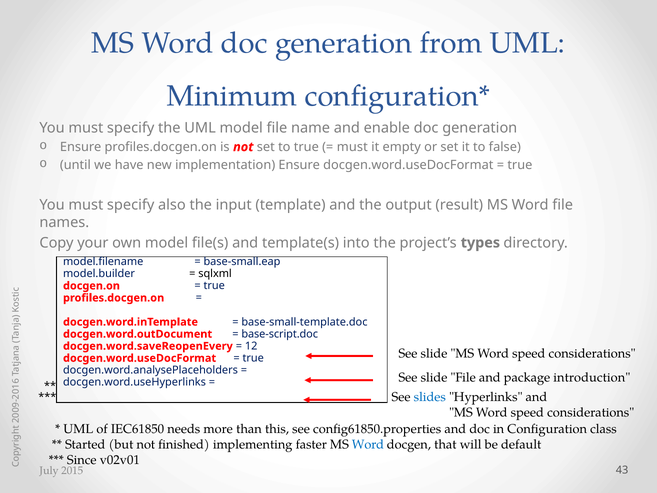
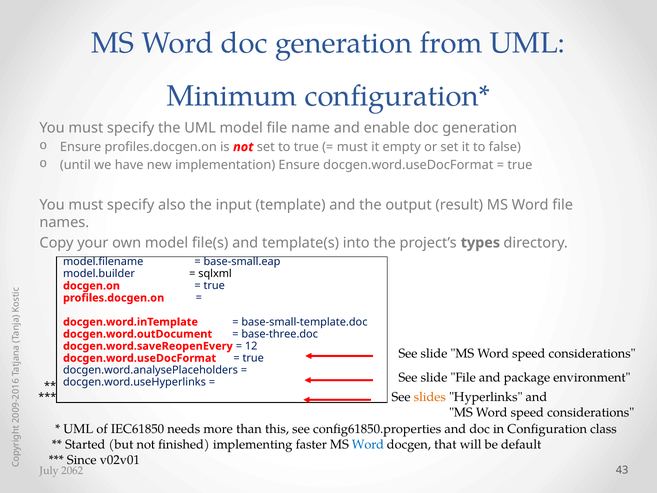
base-script.doc: base-script.doc -> base-three.doc
introduction: introduction -> environment
slides colour: blue -> orange
2015: 2015 -> 2062
